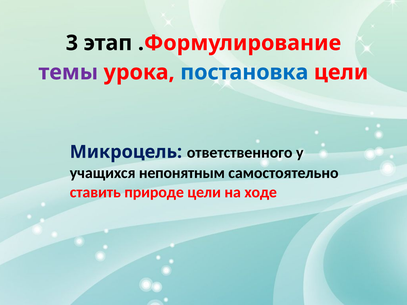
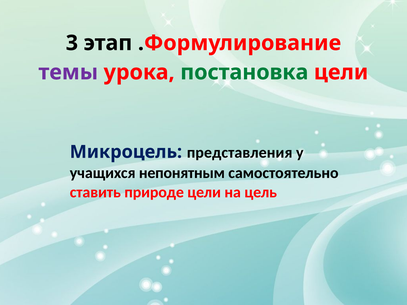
постановка colour: blue -> green
ответственного: ответственного -> представления
ходе: ходе -> цель
